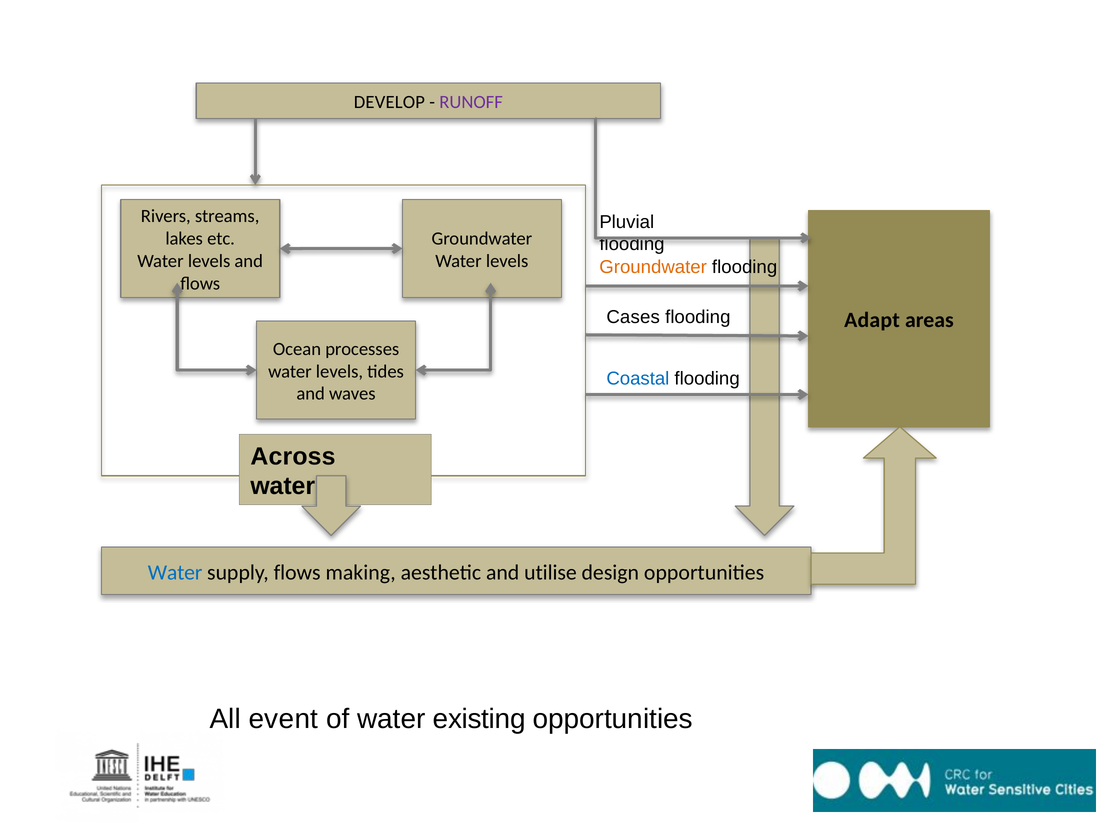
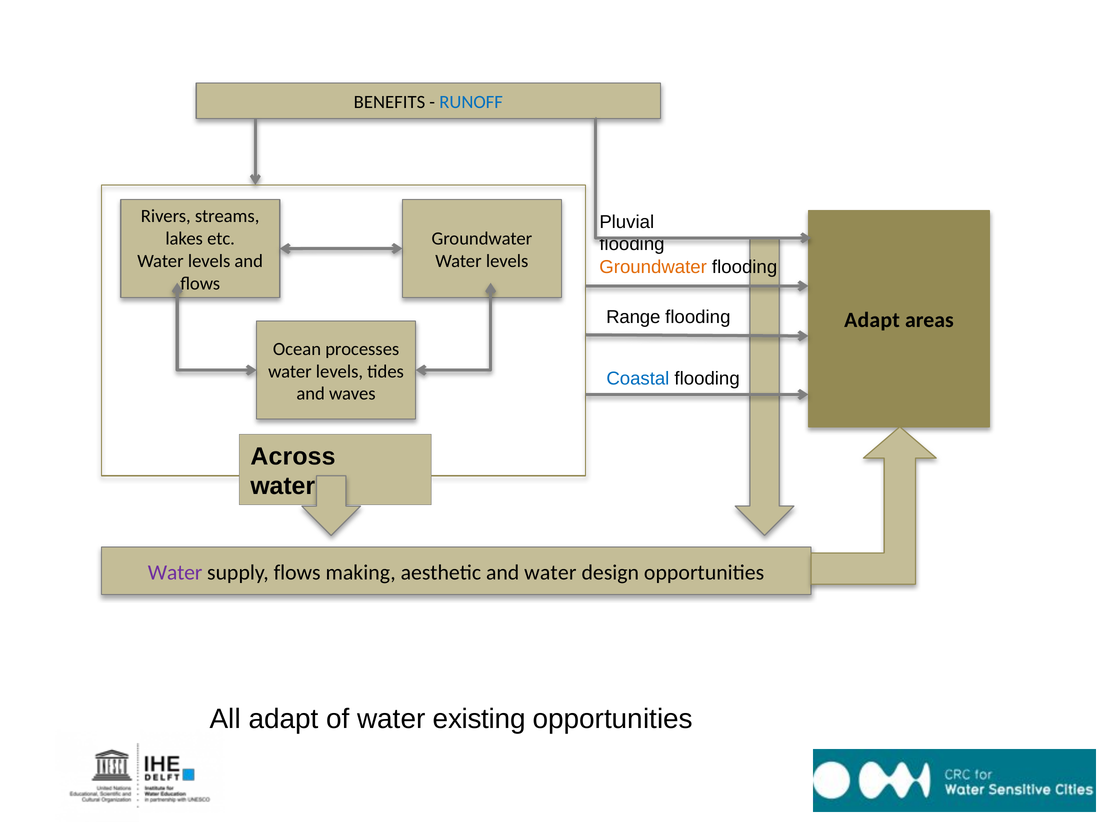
DEVELOP: DEVELOP -> BENEFITS
RUNOFF colour: purple -> blue
Cases: Cases -> Range
Water at (175, 572) colour: blue -> purple
and utilise: utilise -> water
All event: event -> adapt
